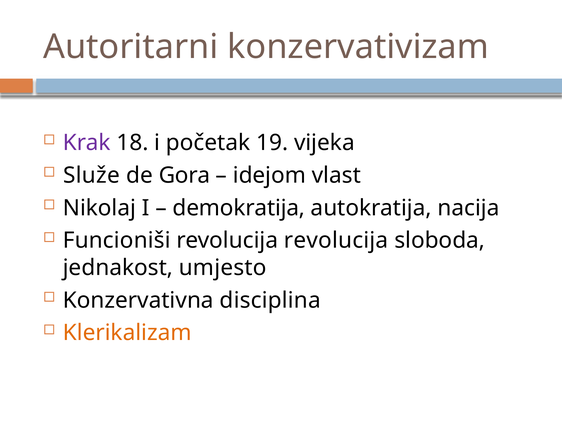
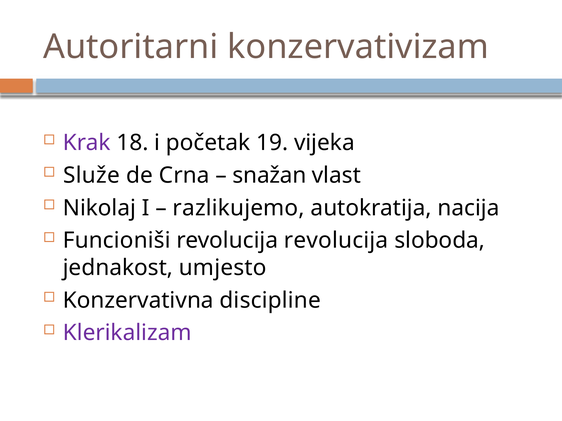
Gora: Gora -> Crna
idejom: idejom -> snažan
demokratija: demokratija -> razlikujemo
disciplina: disciplina -> discipline
Klerikalizam colour: orange -> purple
